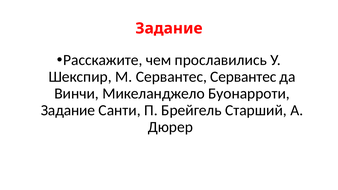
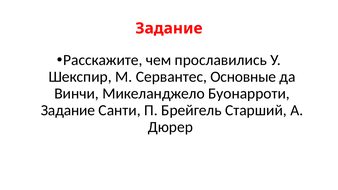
Сервантес Сервантес: Сервантес -> Основные
